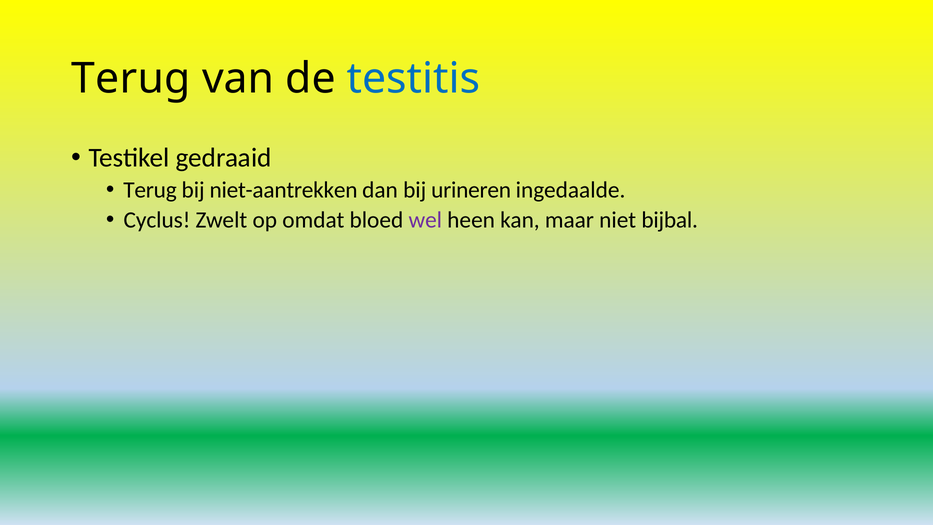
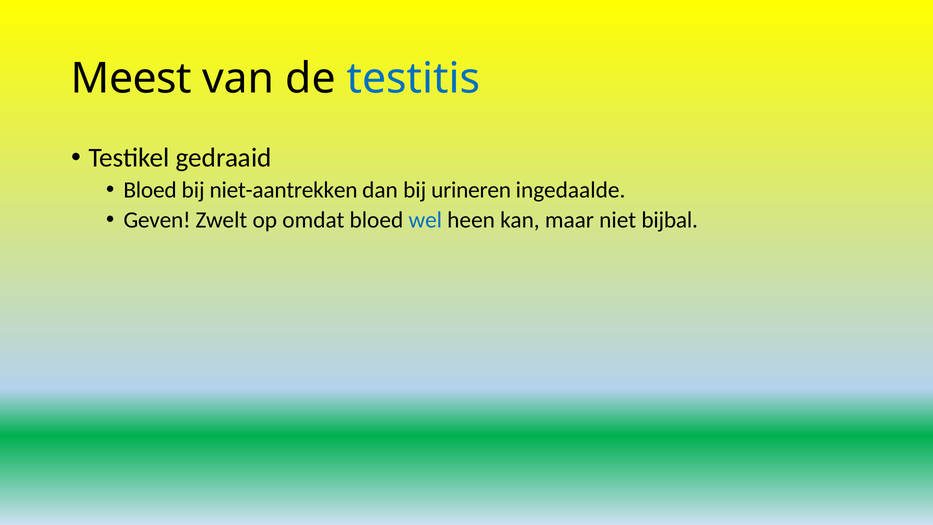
Terug at (131, 78): Terug -> Meest
Terug at (150, 190): Terug -> Bloed
Cyclus: Cyclus -> Geven
wel colour: purple -> blue
